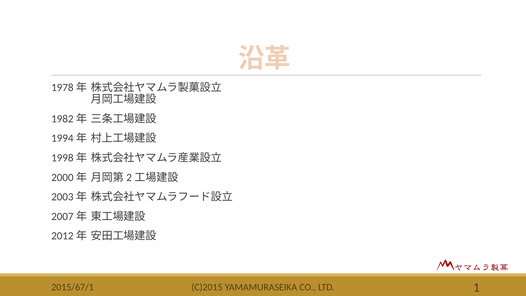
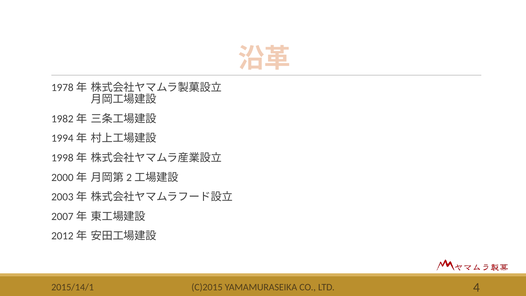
1: 1 -> 4
2015/67/1: 2015/67/1 -> 2015/14/1
